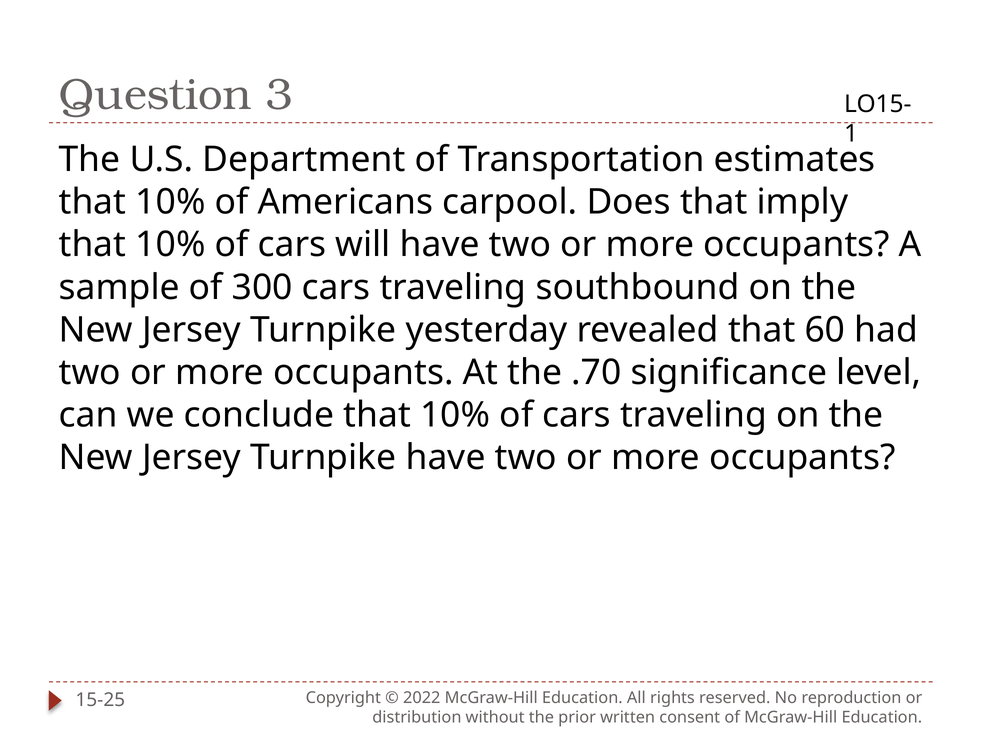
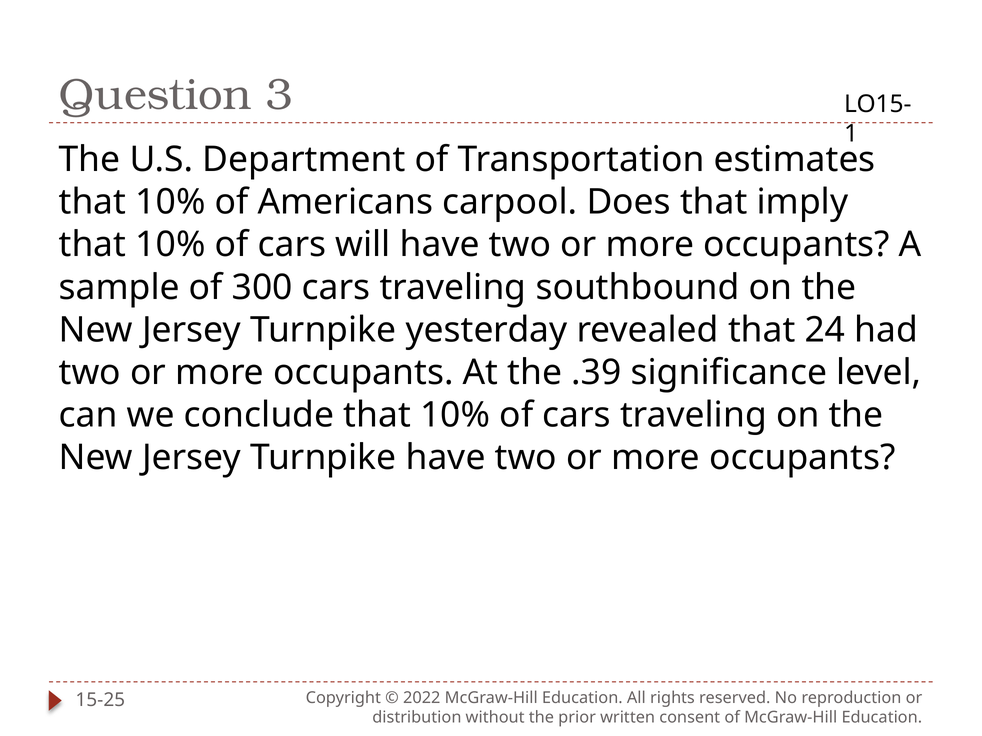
60: 60 -> 24
.70: .70 -> .39
